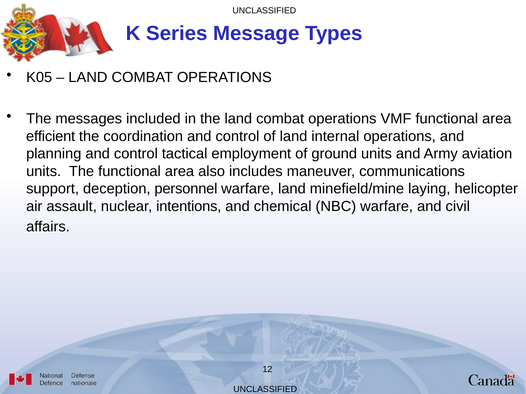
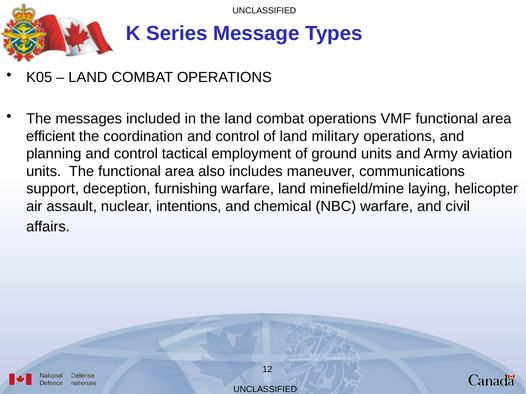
internal: internal -> military
personnel: personnel -> furnishing
